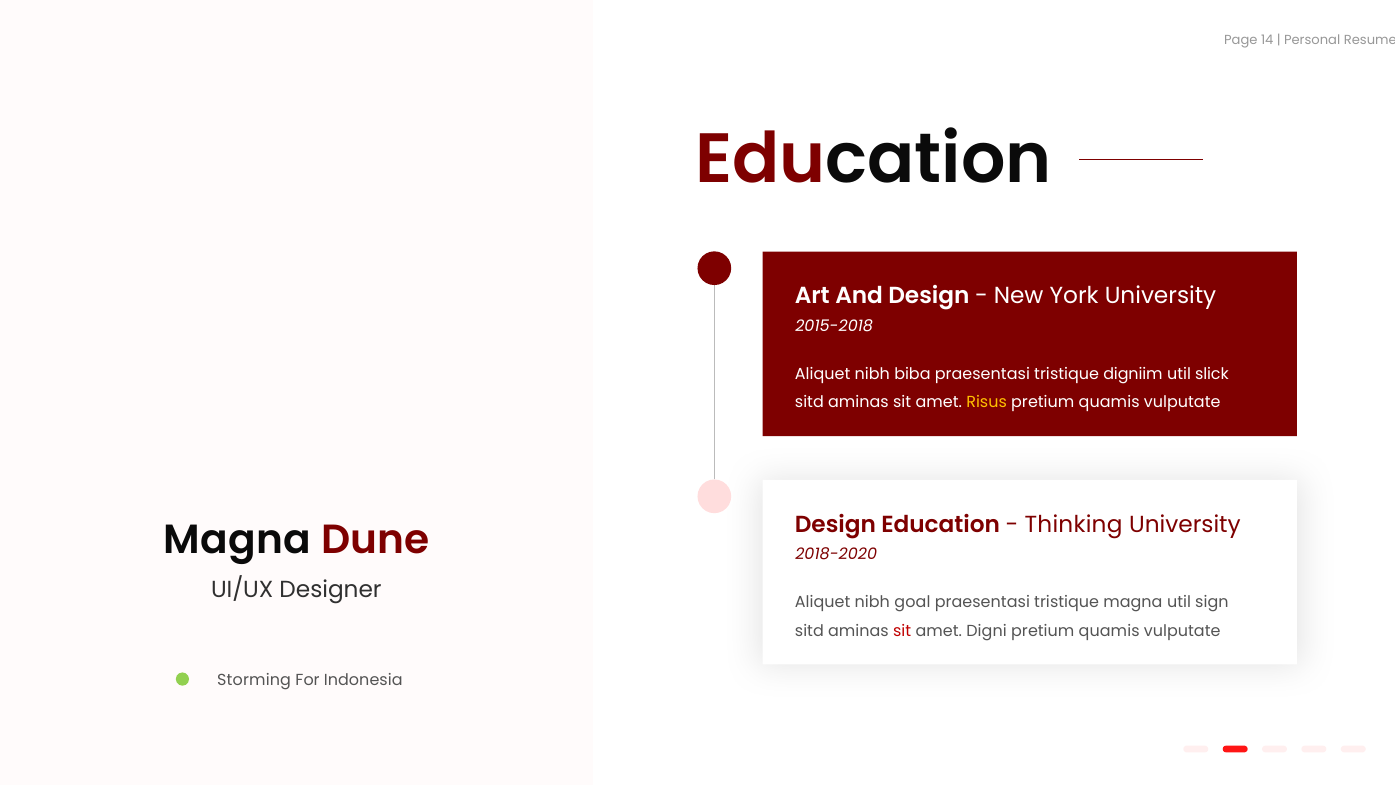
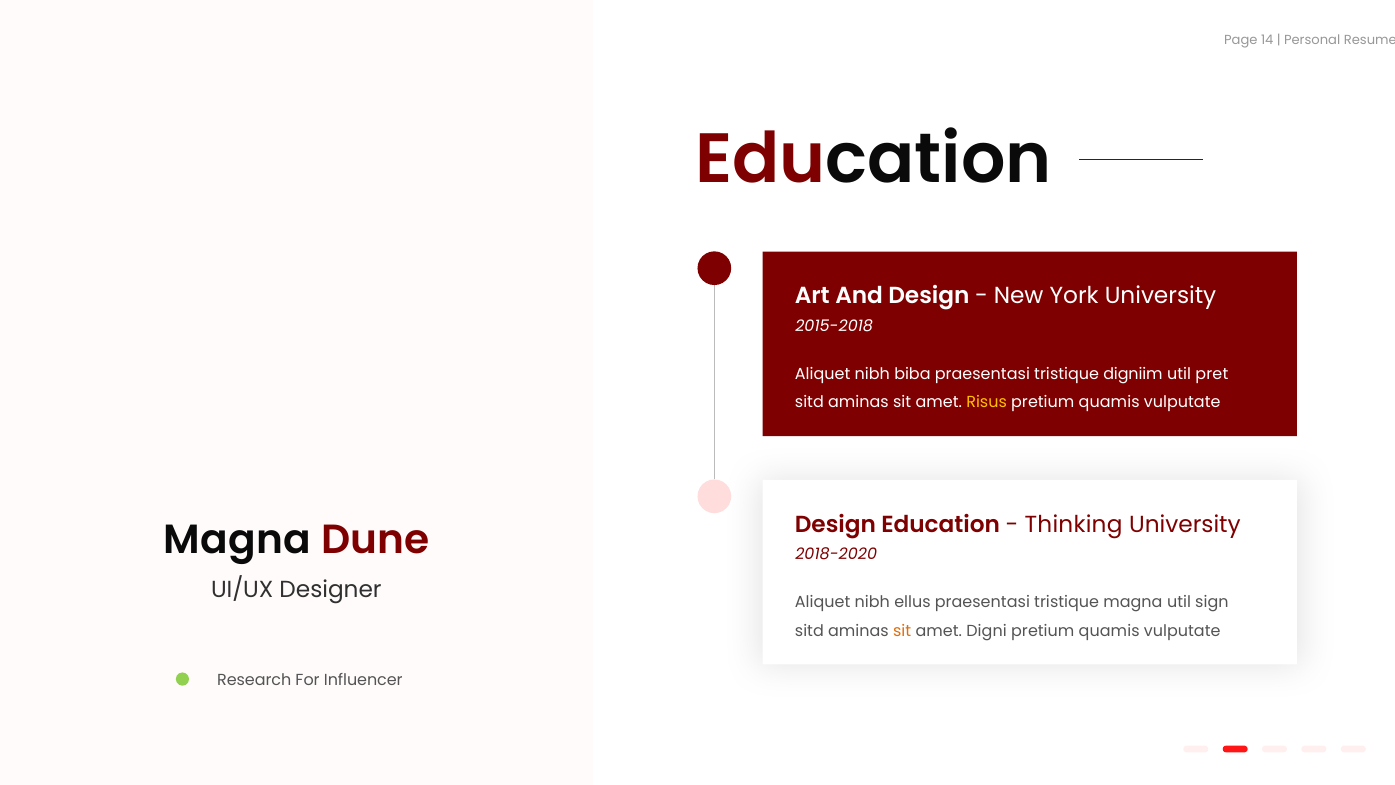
slick: slick -> pret
goal: goal -> ellus
sit at (902, 631) colour: red -> orange
Storming: Storming -> Research
Indonesia: Indonesia -> Influencer
